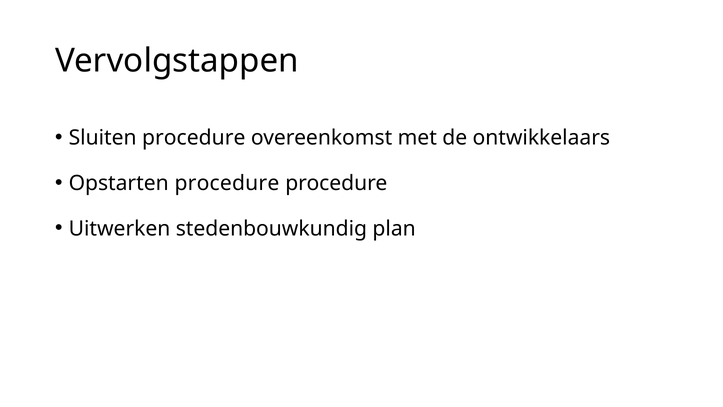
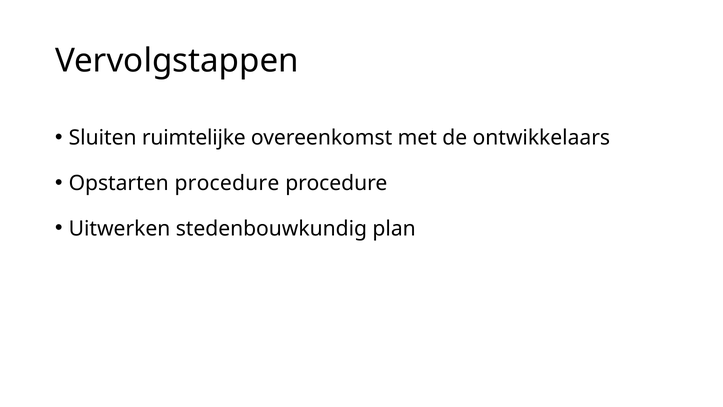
Sluiten procedure: procedure -> ruimtelijke
